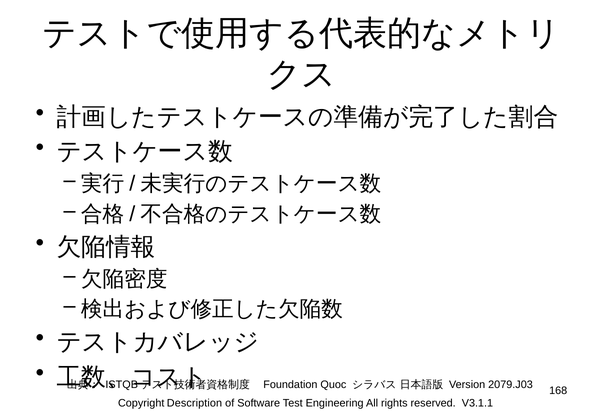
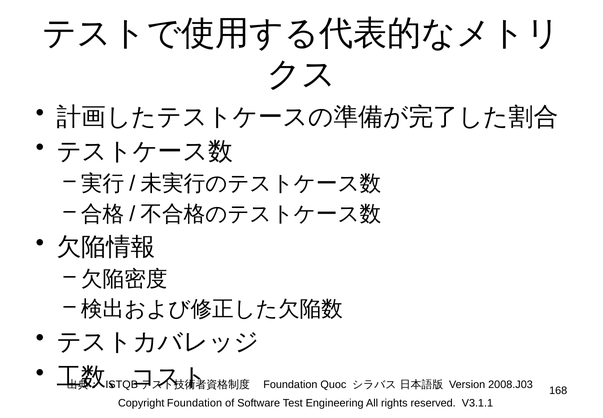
2079.J03: 2079.J03 -> 2008.J03
Copyright Description: Description -> Foundation
